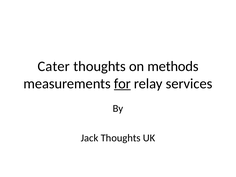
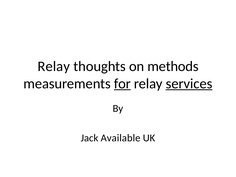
Cater at (54, 66): Cater -> Relay
services underline: none -> present
Jack Thoughts: Thoughts -> Available
